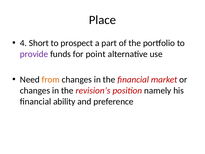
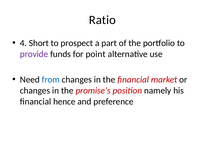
Place: Place -> Ratio
from colour: orange -> blue
revision’s: revision’s -> promise’s
ability: ability -> hence
